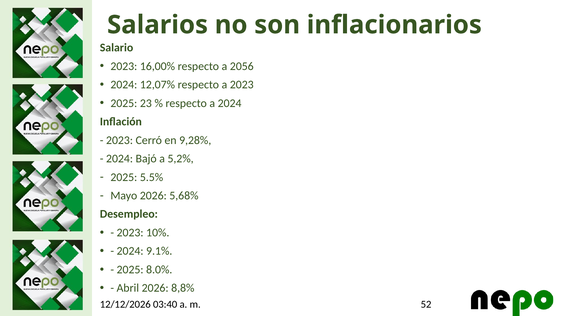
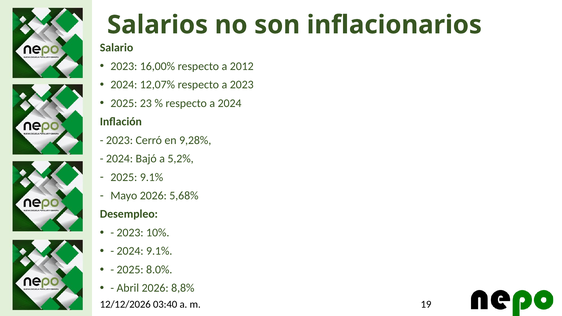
2056: 2056 -> 2012
2025 5.5%: 5.5% -> 9.1%
52: 52 -> 19
